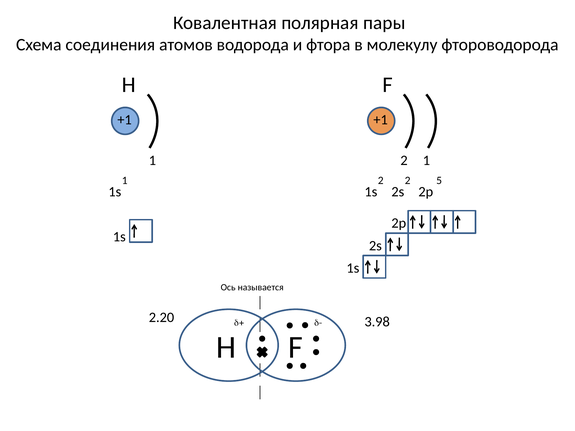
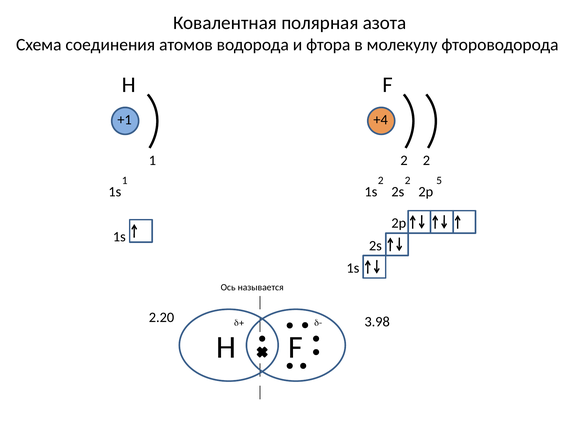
пары: пары -> азота
+1 +1: +1 -> +4
1 at (426, 160): 1 -> 2
